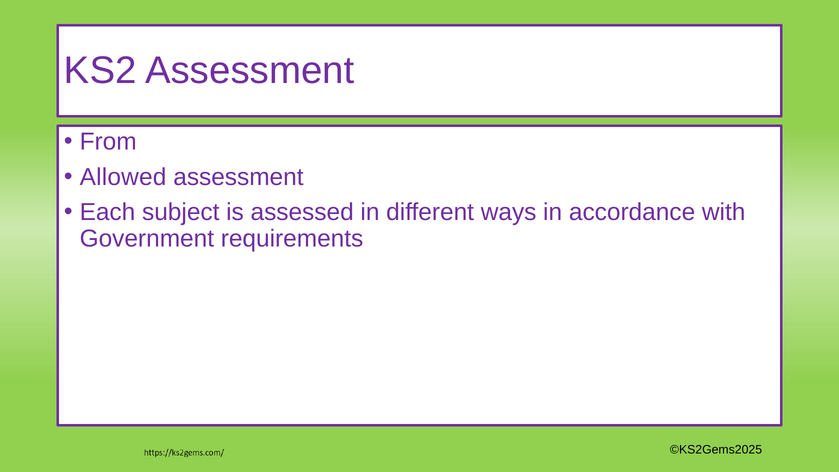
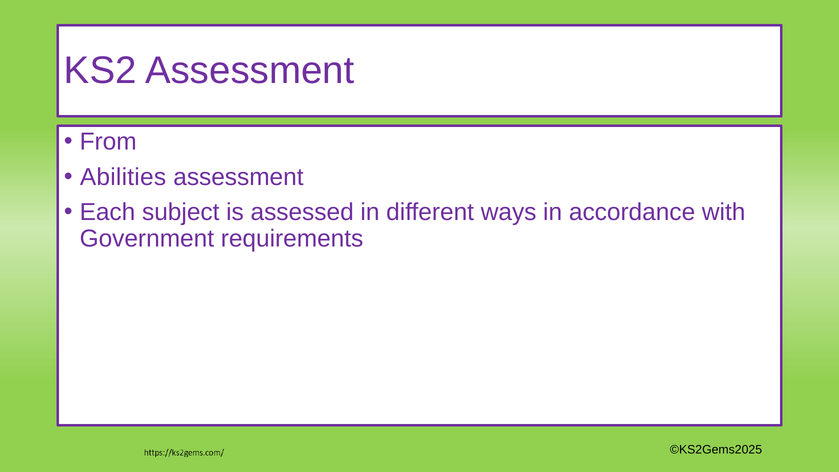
Allowed: Allowed -> Abilities
